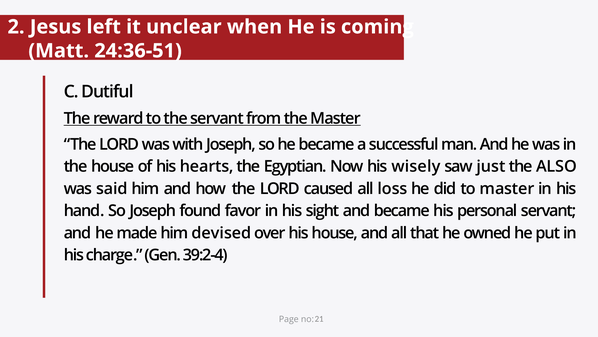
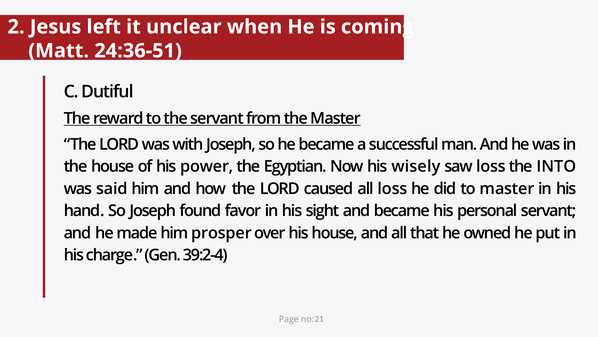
hearts: hearts -> power
saw just: just -> loss
ALSO: ALSO -> INTO
devised: devised -> prosper
